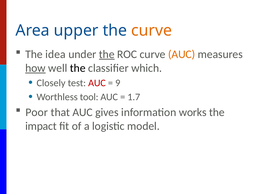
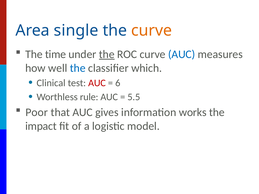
upper: upper -> single
idea: idea -> time
AUC at (182, 54) colour: orange -> blue
how underline: present -> none
the at (78, 68) colour: black -> blue
Closely: Closely -> Clinical
9: 9 -> 6
tool: tool -> rule
1.7: 1.7 -> 5.5
